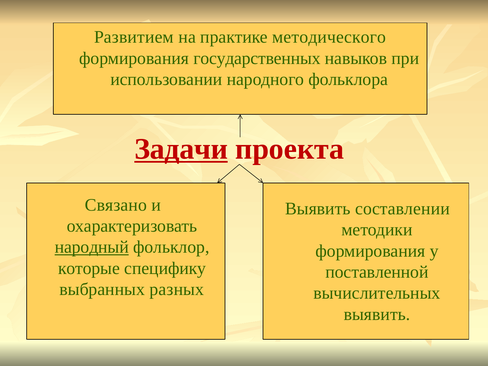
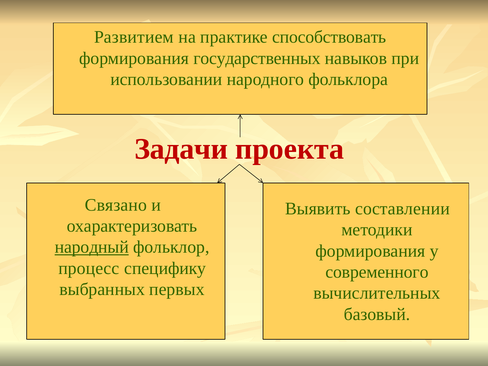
методического: методического -> способствовать
Задачи underline: present -> none
которые: которые -> процесс
поставленной: поставленной -> современного
разных: разных -> первых
выявить at (377, 314): выявить -> базовый
